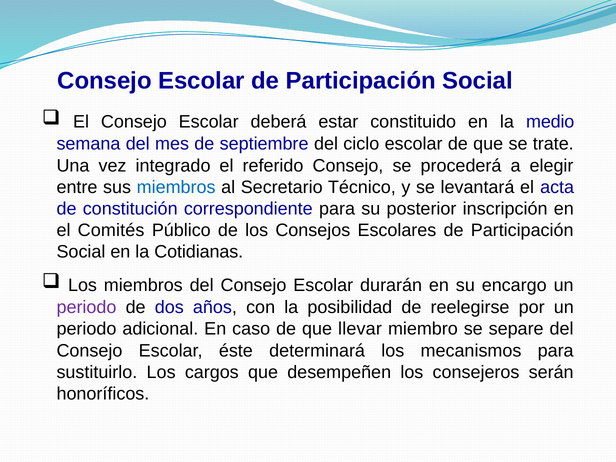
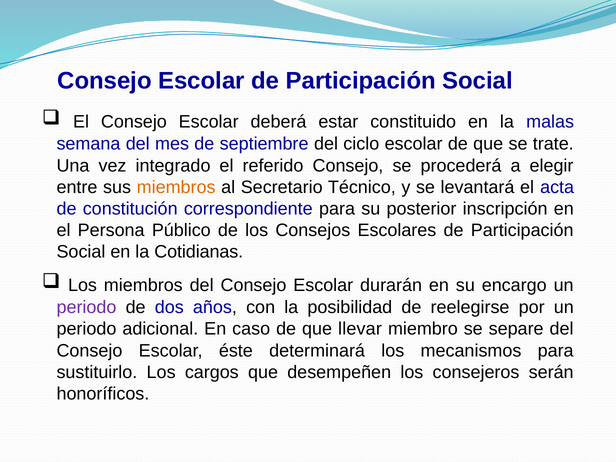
medio: medio -> malas
miembros at (176, 187) colour: blue -> orange
Comités: Comités -> Persona
